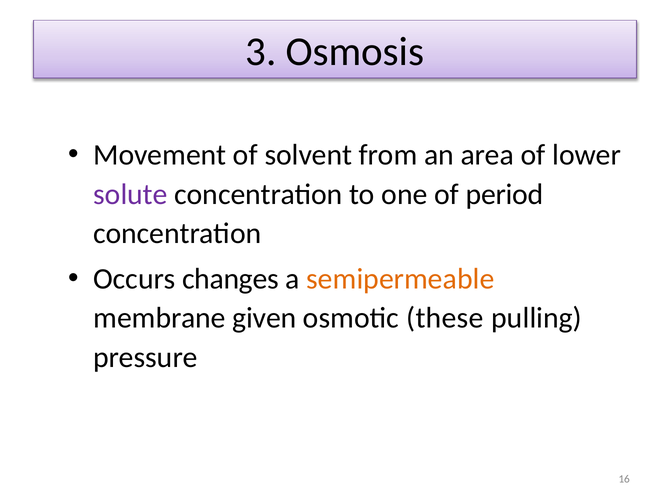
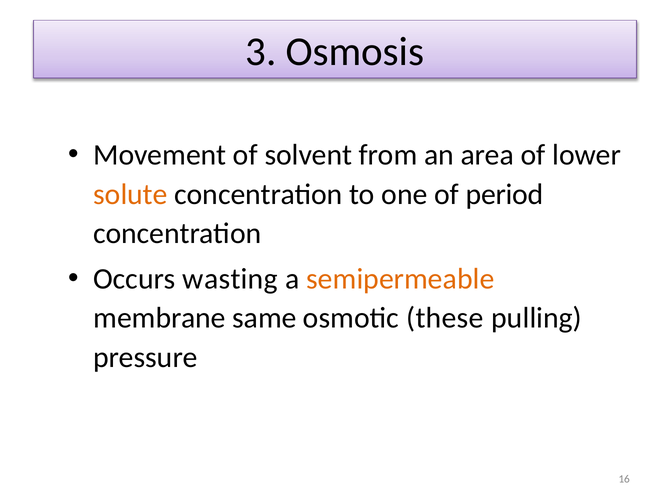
solute colour: purple -> orange
changes: changes -> wasting
given: given -> same
